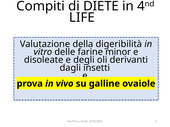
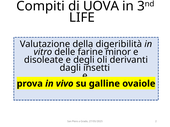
DIETE: DIETE -> UOVA
4: 4 -> 3
